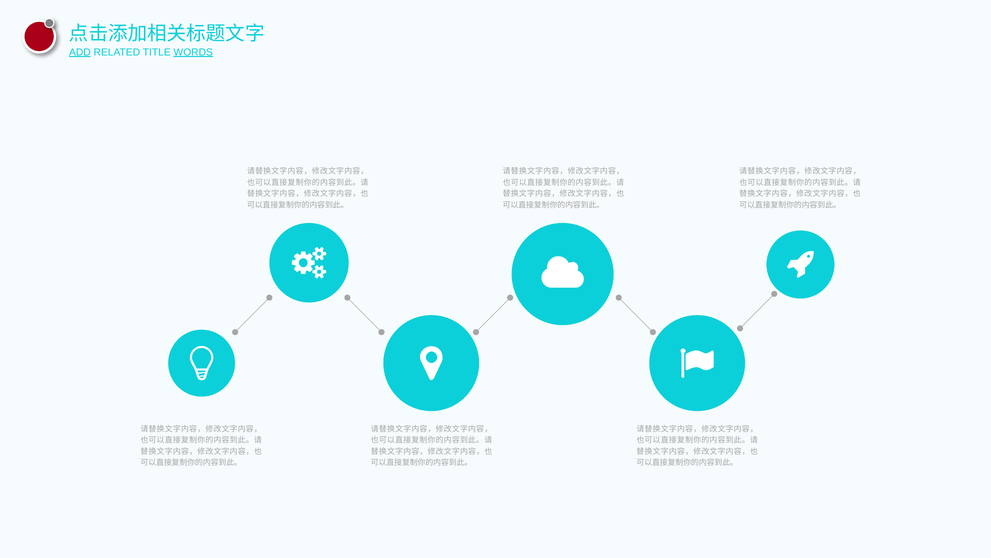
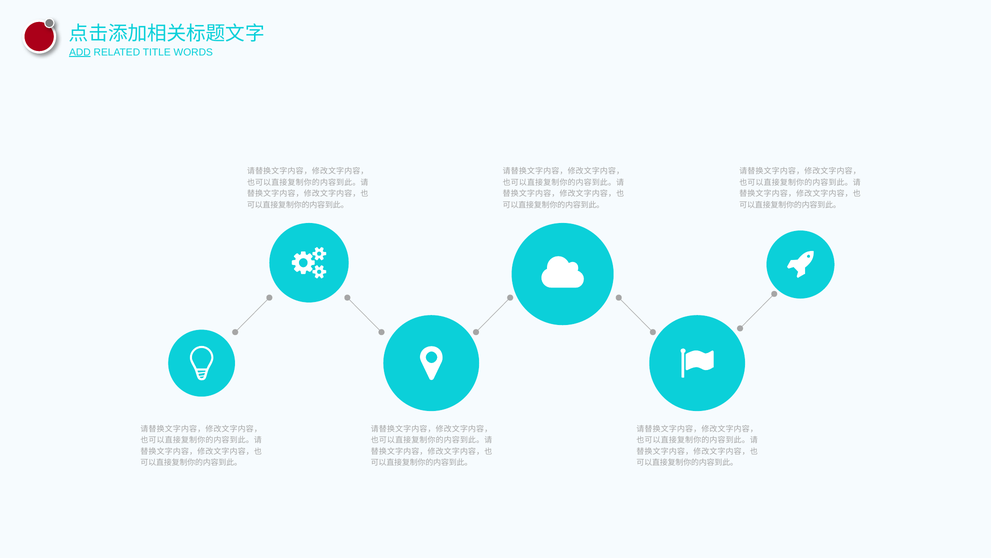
WORDS underline: present -> none
